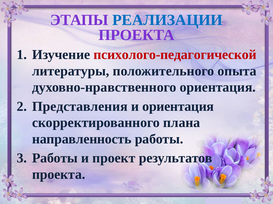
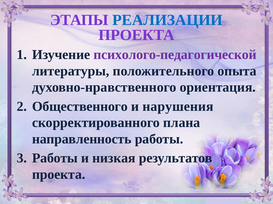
психолого-педагогической colour: red -> purple
Представления: Представления -> Общественного
и ориентация: ориентация -> нарушения
проект: проект -> низкая
